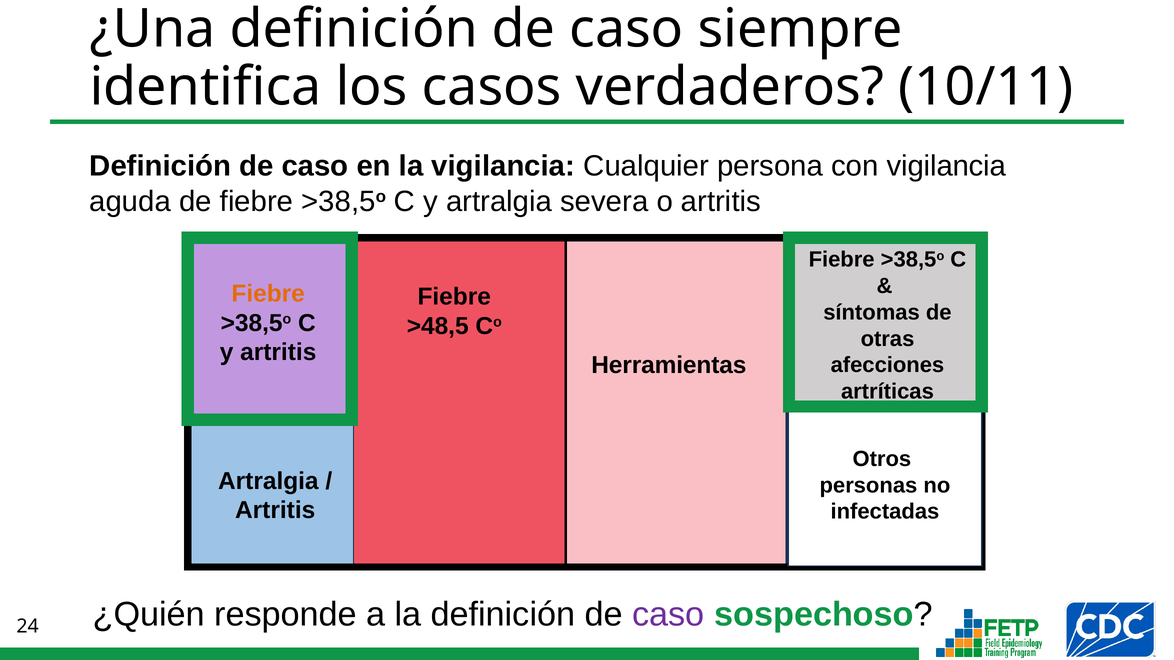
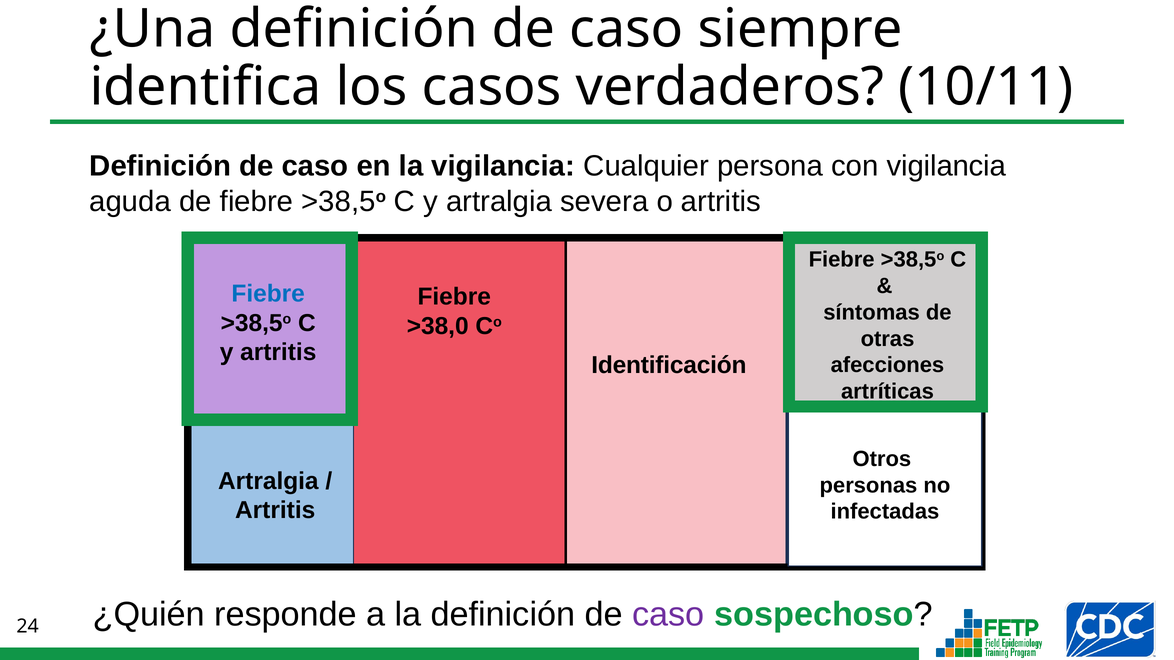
Fiebre at (268, 294) colour: orange -> blue
>48,5: >48,5 -> >38,0
Herramientas: Herramientas -> Identificación
